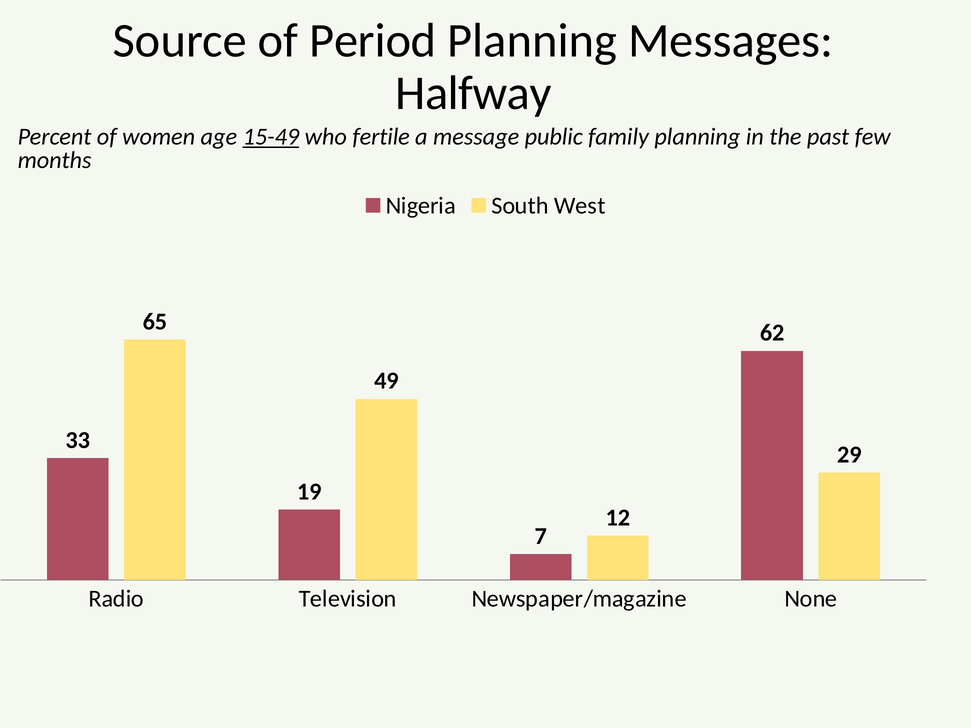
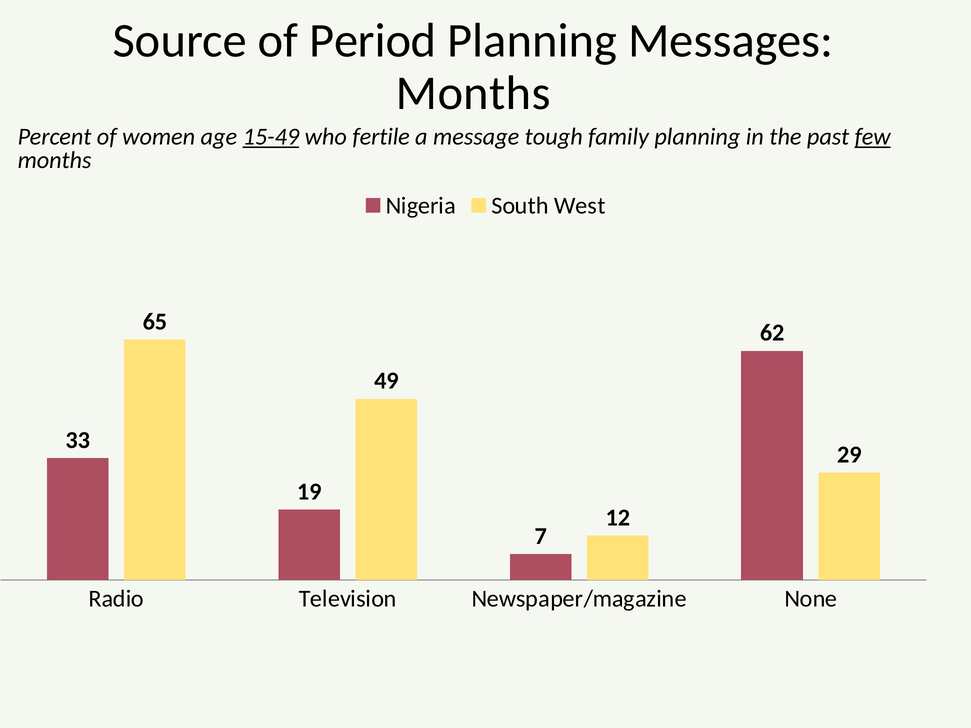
Halfway at (474, 93): Halfway -> Months
public: public -> tough
few underline: none -> present
